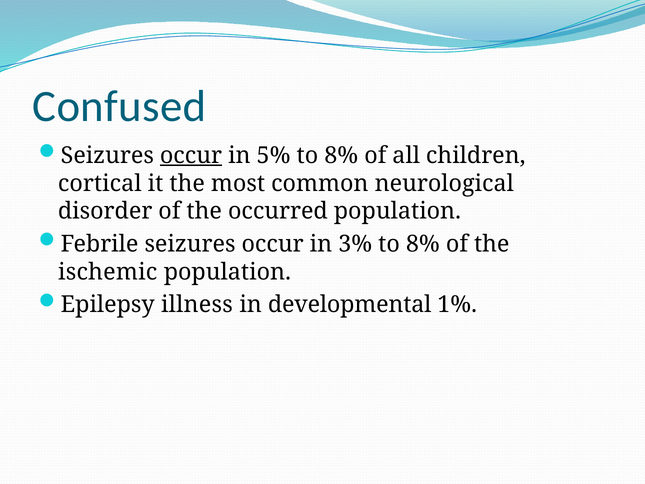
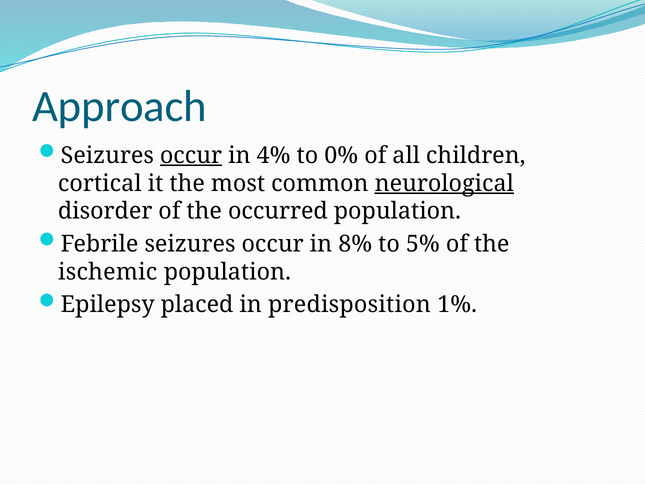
Confused: Confused -> Approach
5%: 5% -> 4%
8% at (341, 155): 8% -> 0%
neurological underline: none -> present
3%: 3% -> 8%
8% at (423, 244): 8% -> 5%
illness: illness -> placed
developmental: developmental -> predisposition
